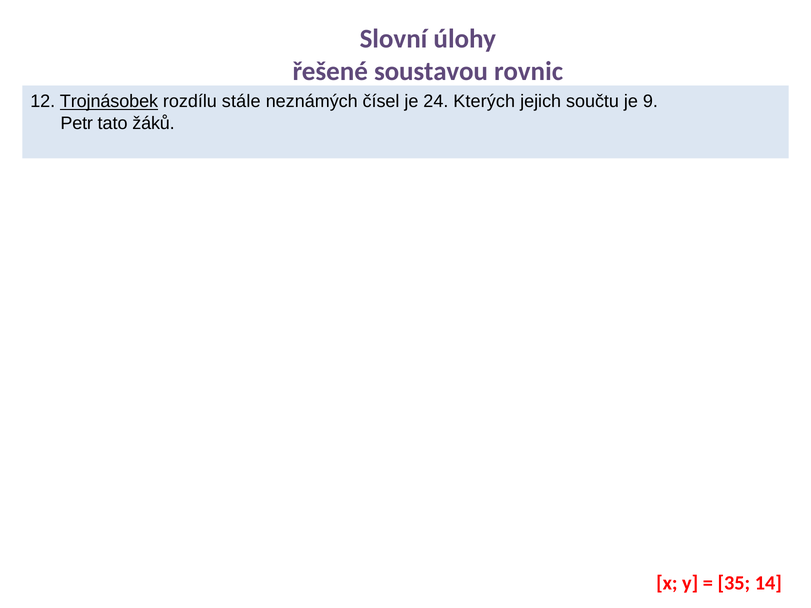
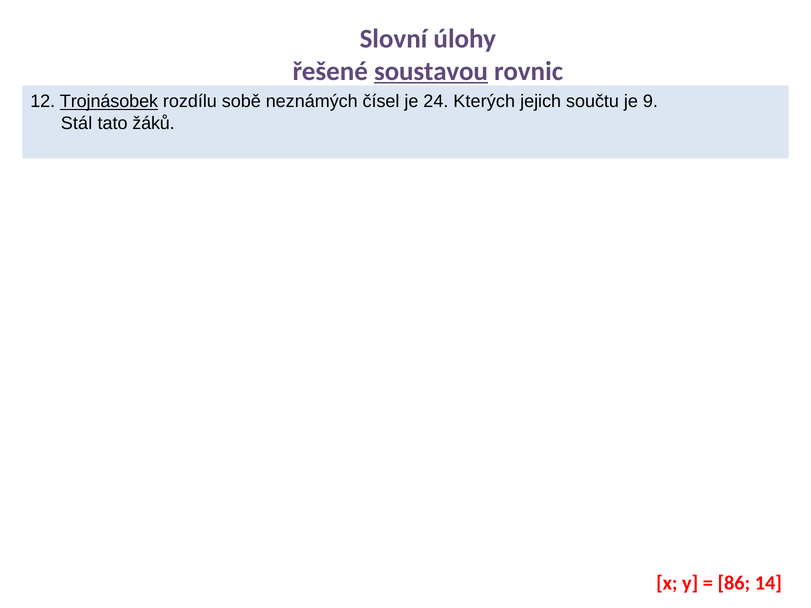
soustavou underline: none -> present
stále: stále -> sobě
Petr: Petr -> Stál
35: 35 -> 86
